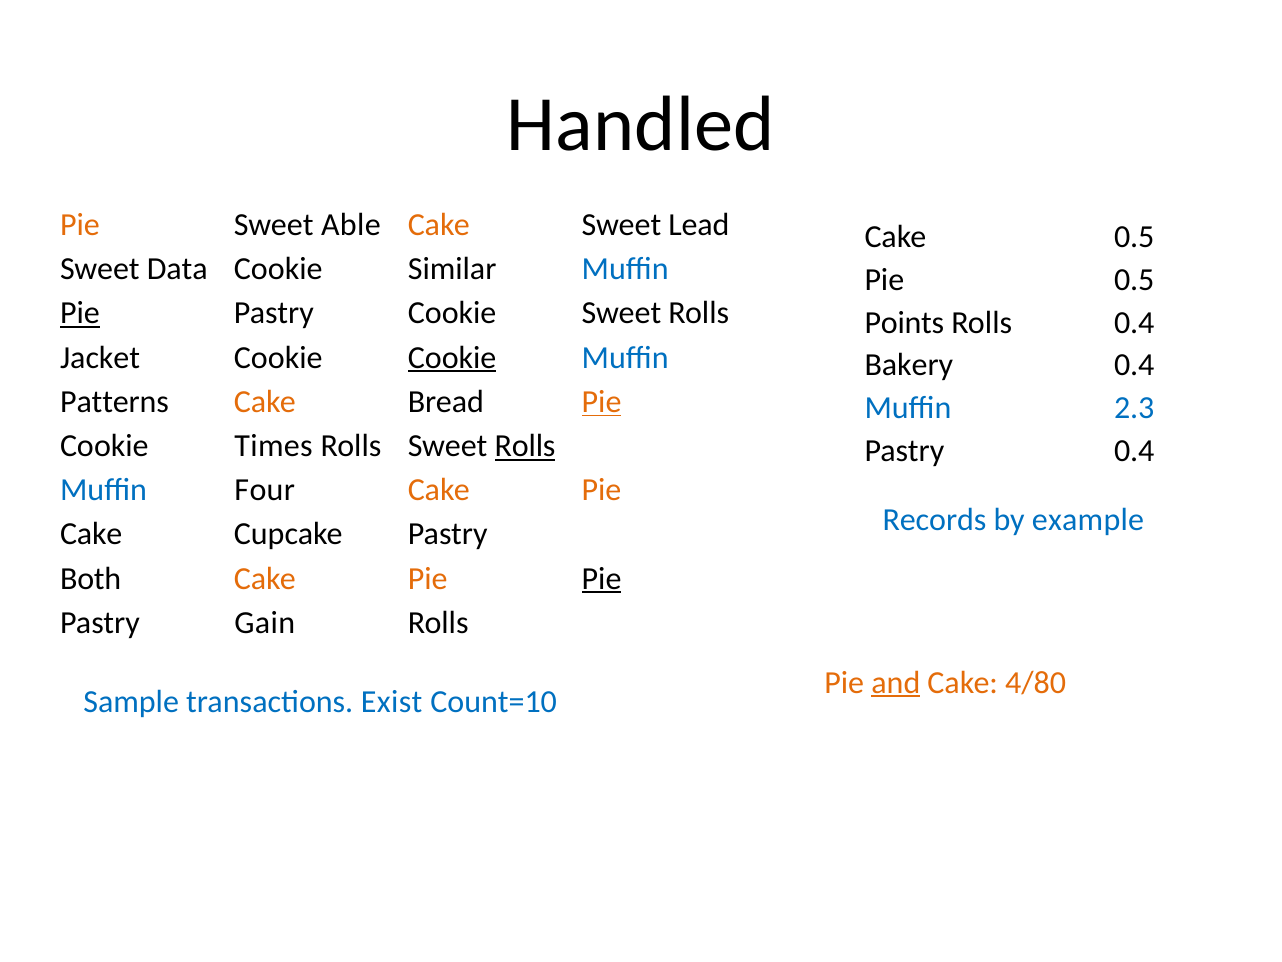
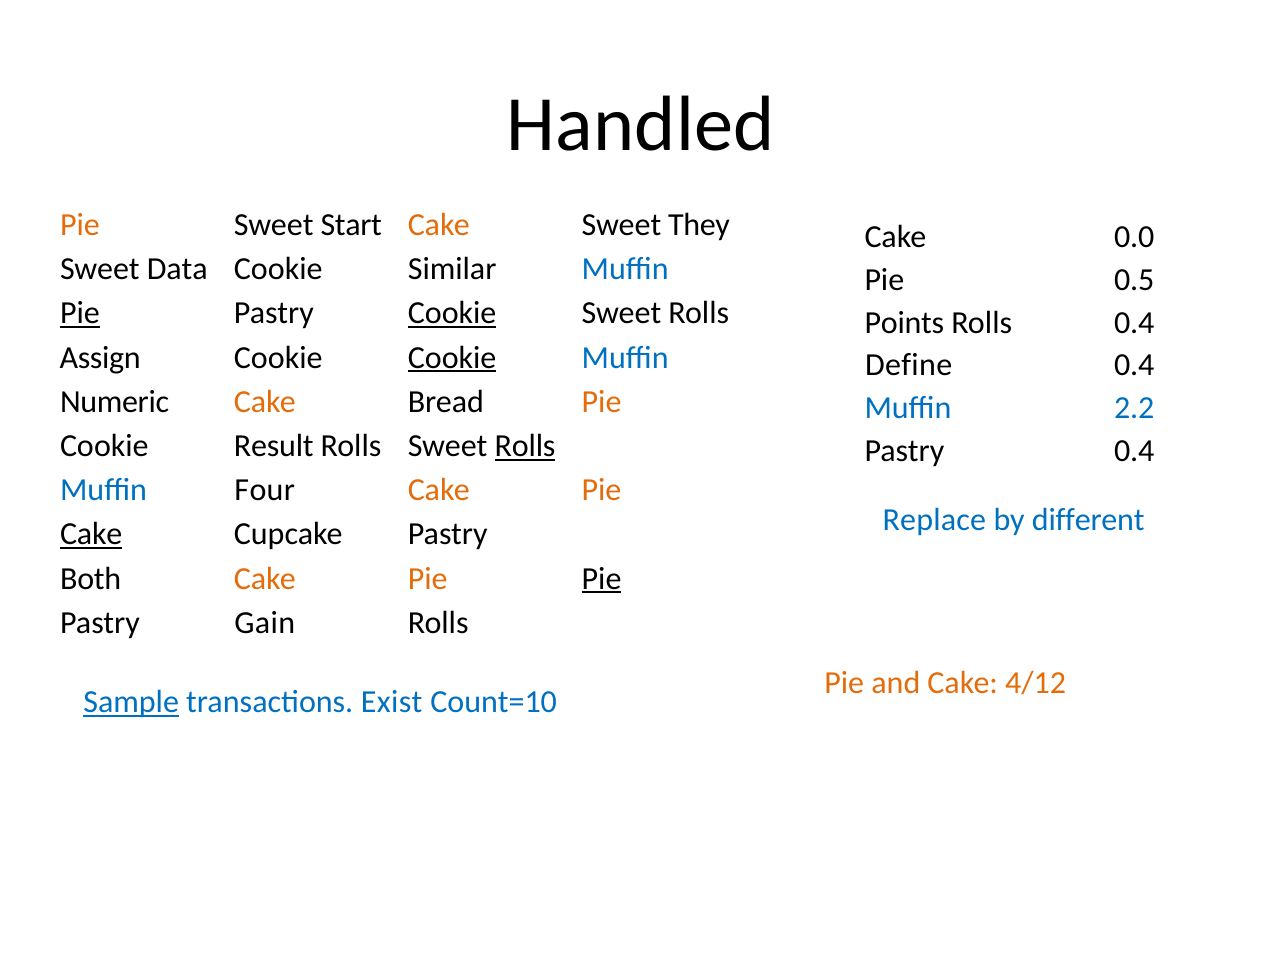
Able: Able -> Start
Lead: Lead -> They
Cake 0.5: 0.5 -> 0.0
Cookie at (452, 313) underline: none -> present
Jacket: Jacket -> Assign
Bakery: Bakery -> Define
Patterns: Patterns -> Numeric
Pie at (602, 401) underline: present -> none
2.3: 2.3 -> 2.2
Times: Times -> Result
Records: Records -> Replace
example: example -> different
Cake at (91, 534) underline: none -> present
and underline: present -> none
4/80: 4/80 -> 4/12
Sample underline: none -> present
